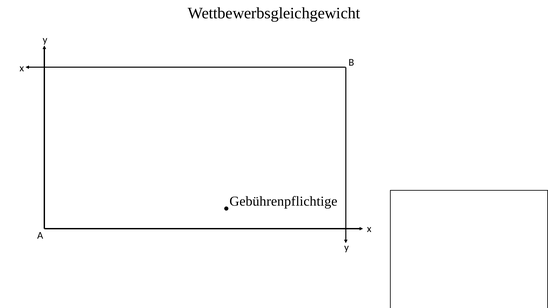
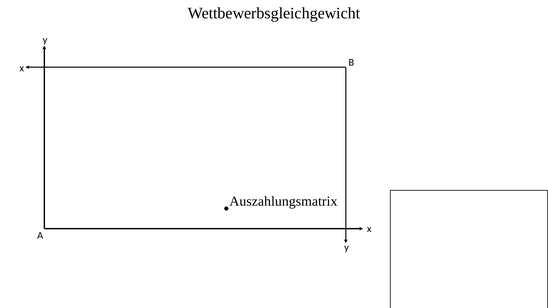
Gebührenpflichtige: Gebührenpflichtige -> Auszahlungsmatrix
